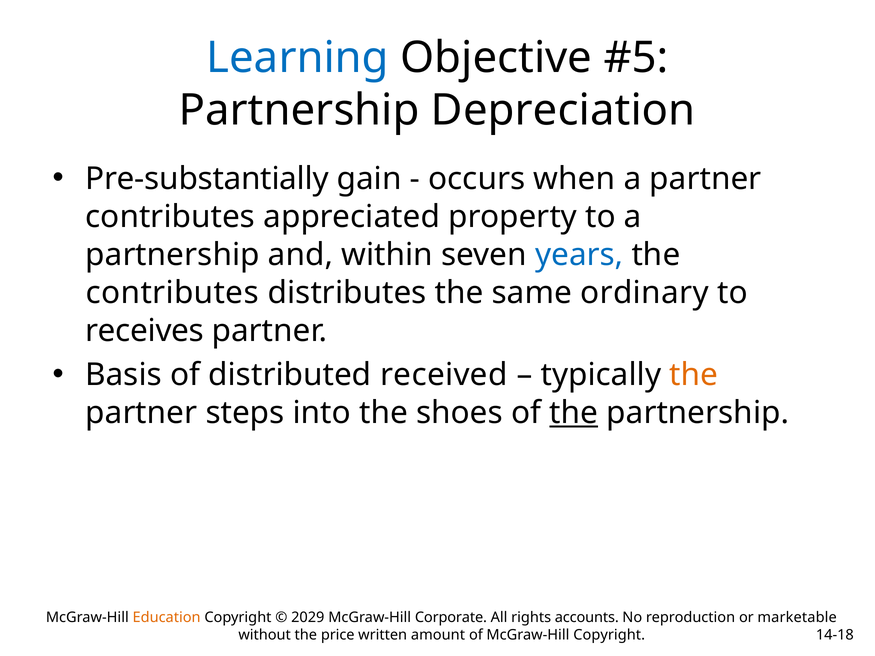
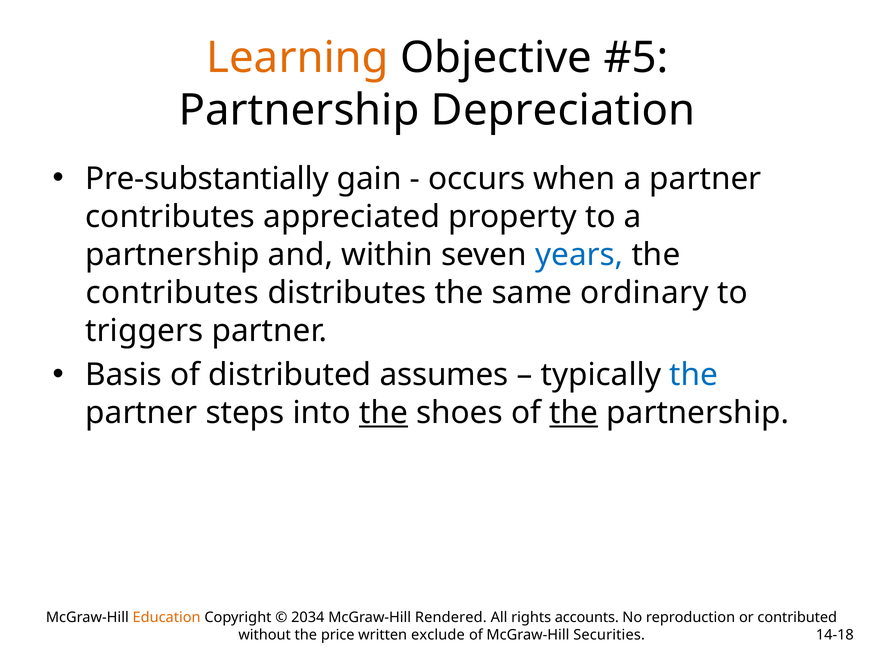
Learning colour: blue -> orange
receives: receives -> triggers
received: received -> assumes
the at (694, 375) colour: orange -> blue
the at (384, 413) underline: none -> present
2029: 2029 -> 2034
Corporate: Corporate -> Rendered
marketable: marketable -> contributed
amount: amount -> exclude
McGraw-Hill Copyright: Copyright -> Securities
